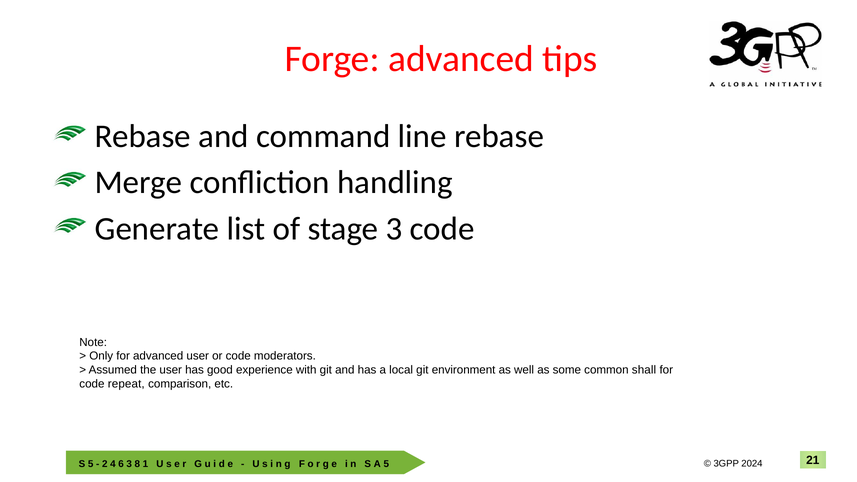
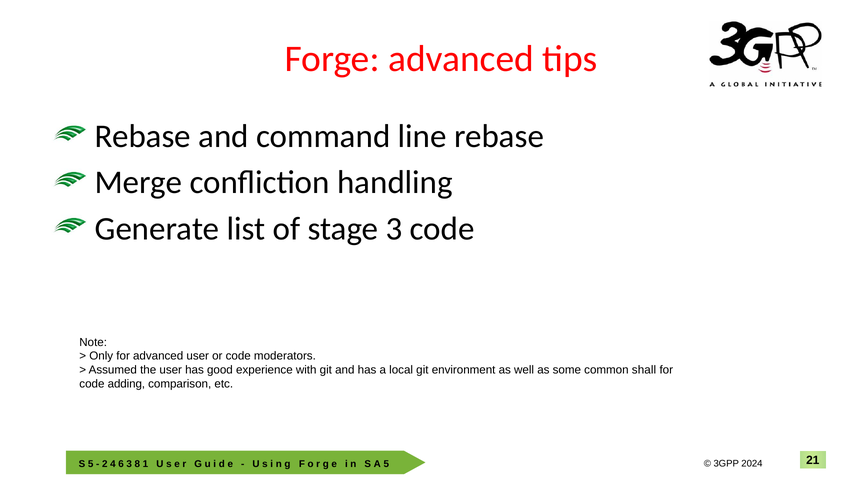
repeat: repeat -> adding
